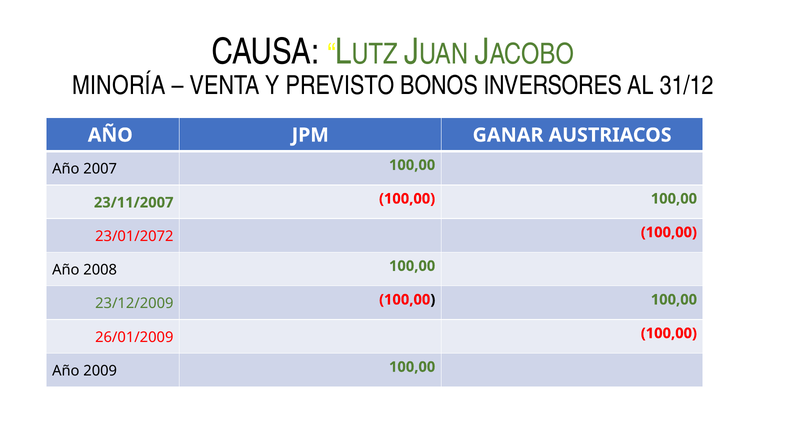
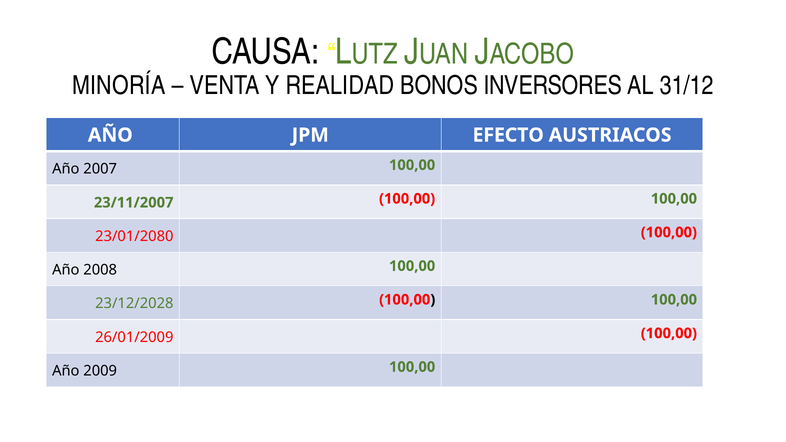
PREVISTO: PREVISTO -> REALIDAD
GANAR: GANAR -> EFECTO
23/01/2072: 23/01/2072 -> 23/01/2080
23/12/2009: 23/12/2009 -> 23/12/2028
